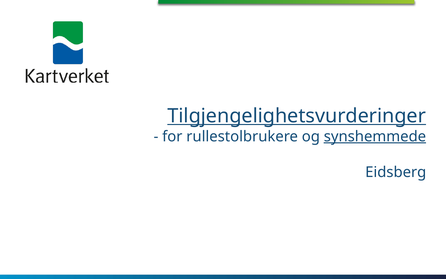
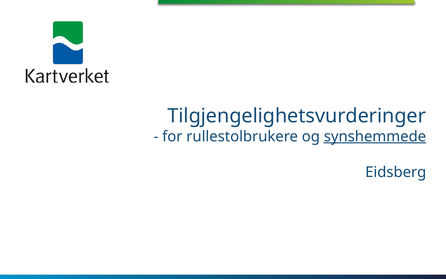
Tilgjengelighetsvurderinger underline: present -> none
